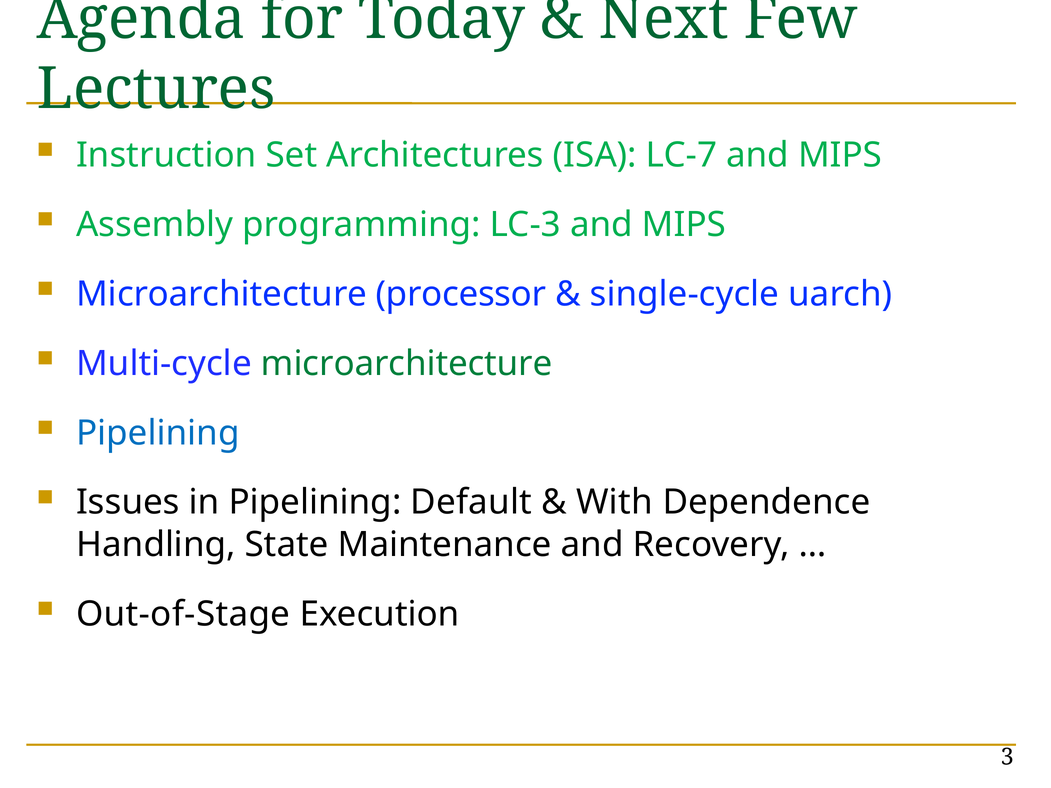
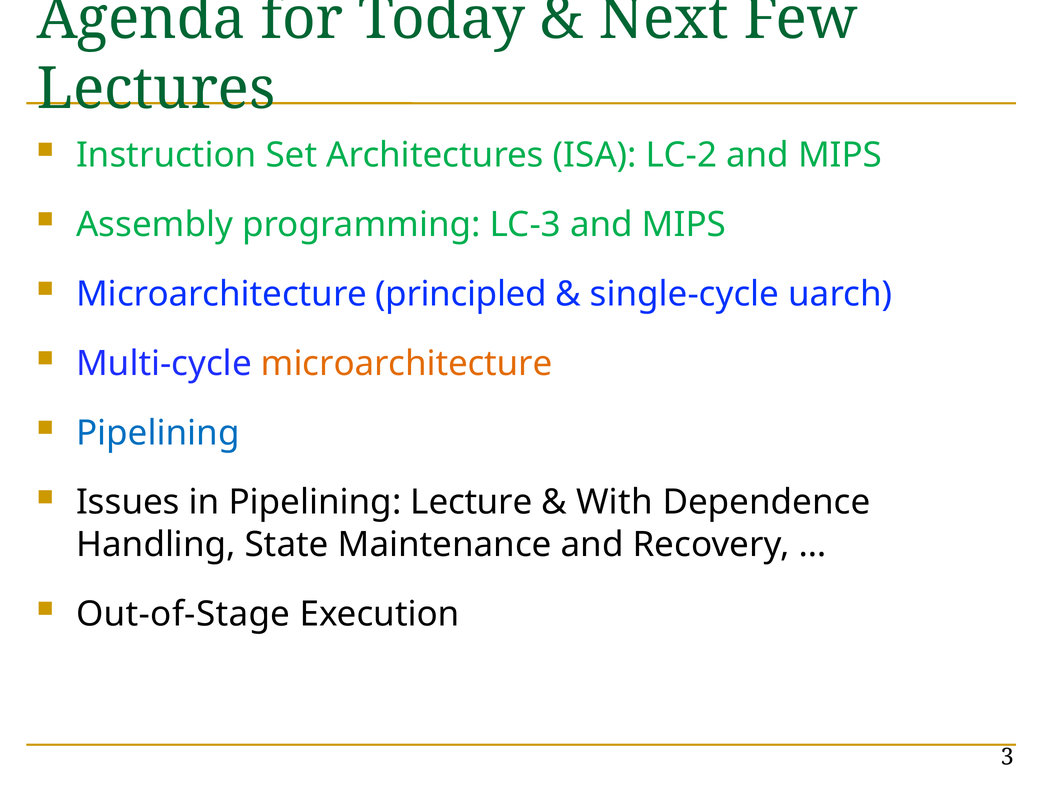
LC-7: LC-7 -> LC-2
processor: processor -> principled
microarchitecture at (407, 364) colour: green -> orange
Default: Default -> Lecture
